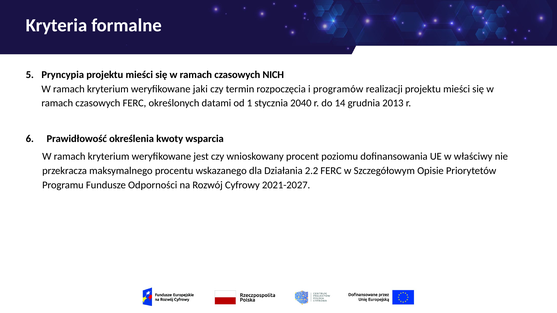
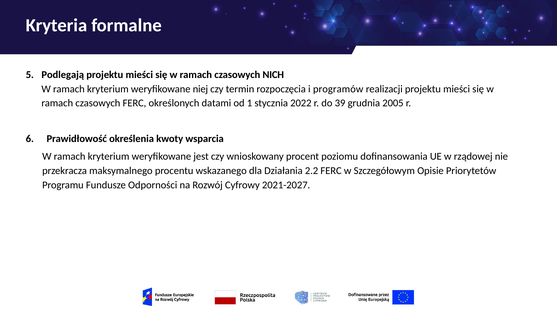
Pryncypia: Pryncypia -> Podlegają
jaki: jaki -> niej
2040: 2040 -> 2022
14: 14 -> 39
2013: 2013 -> 2005
właściwy: właściwy -> rządowej
